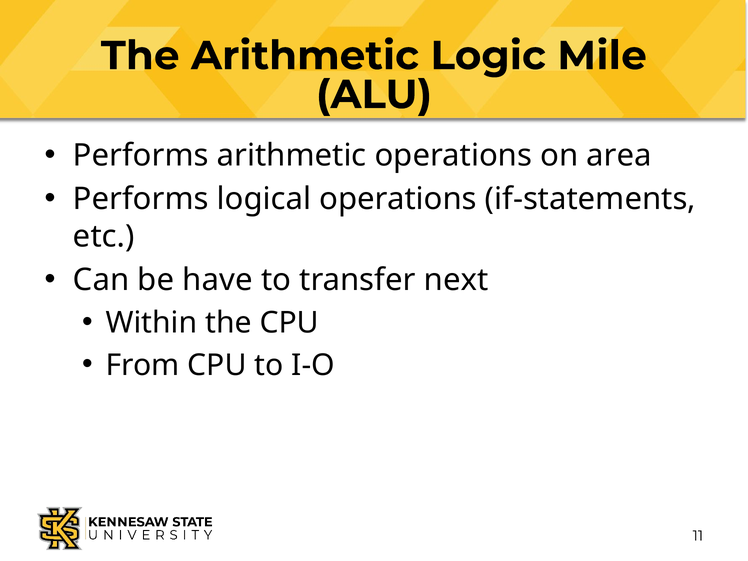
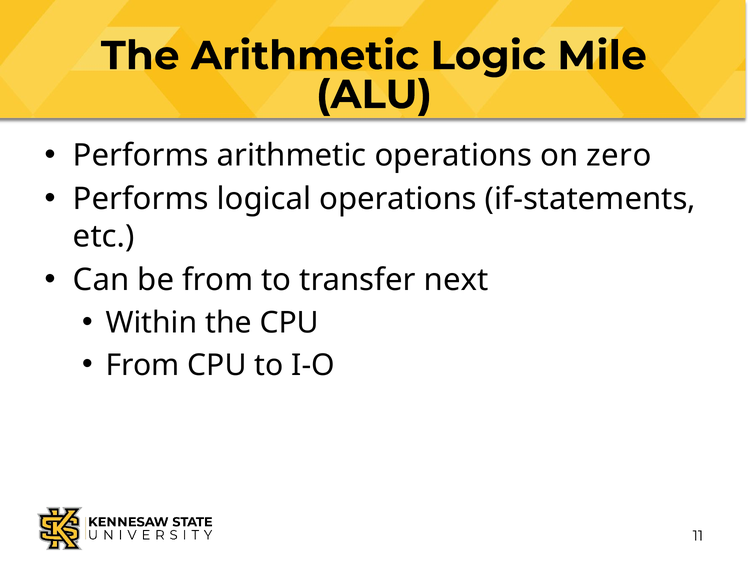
area: area -> zero
be have: have -> from
